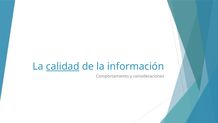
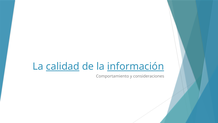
información underline: none -> present
